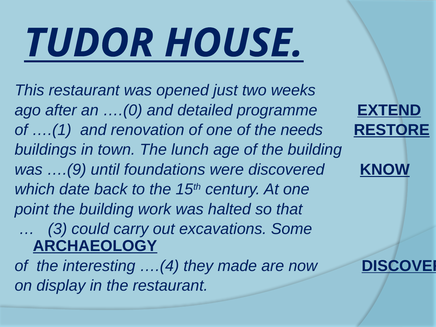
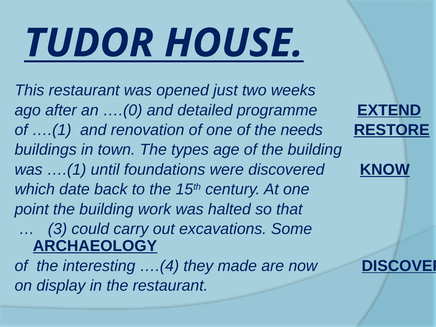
lunch: lunch -> types
was ….(9: ….(9 -> ….(1
